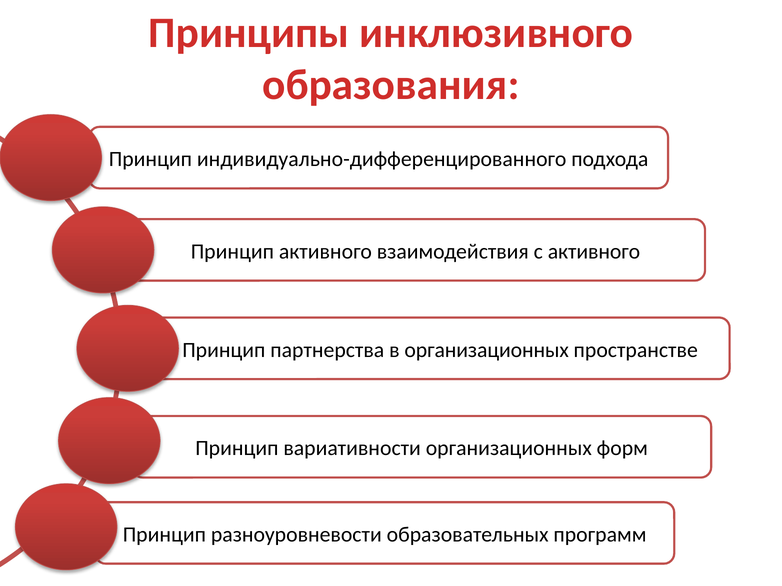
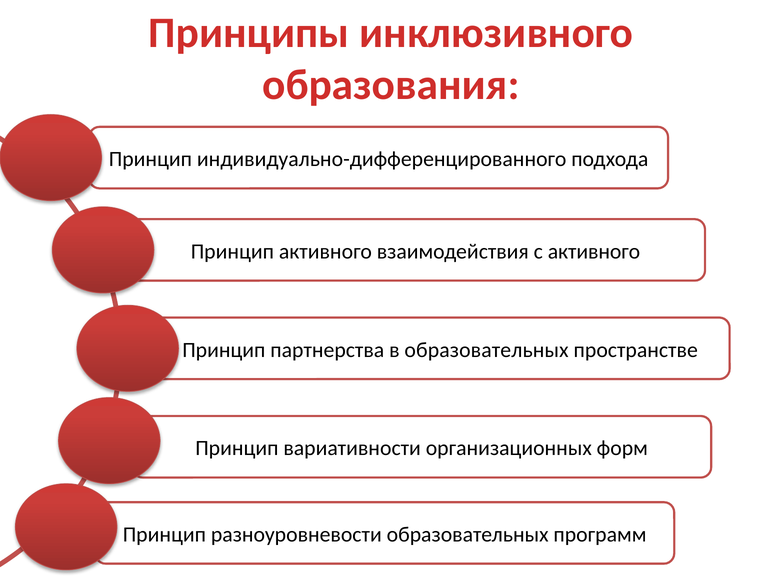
в организационных: организационных -> образовательных
